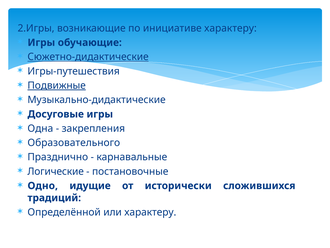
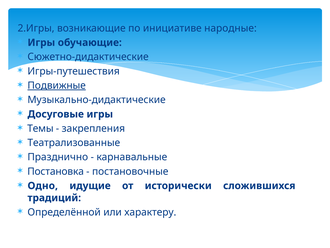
инициативе характеру: характеру -> народные
Сюжетно-дидактические underline: present -> none
Одна: Одна -> Темы
Образовательного: Образовательного -> Театрализованные
Логические: Логические -> Постановка
